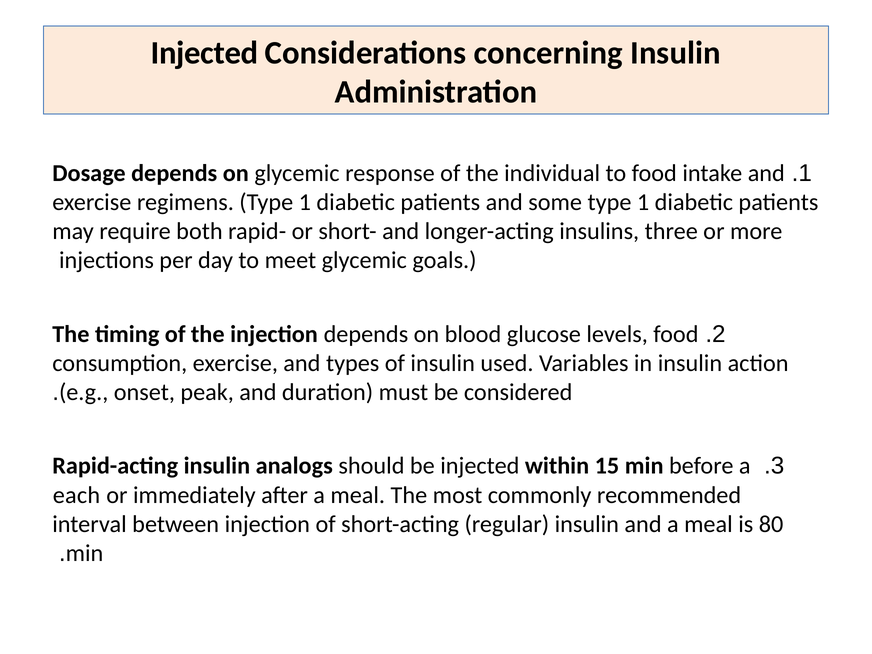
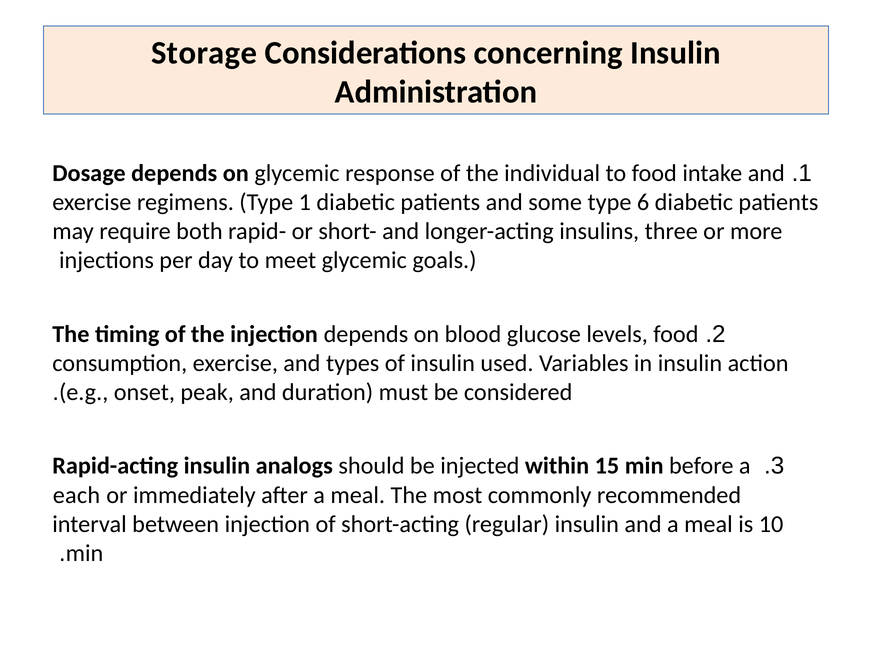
Injected at (205, 53): Injected -> Storage
some type 1: 1 -> 6
80: 80 -> 10
